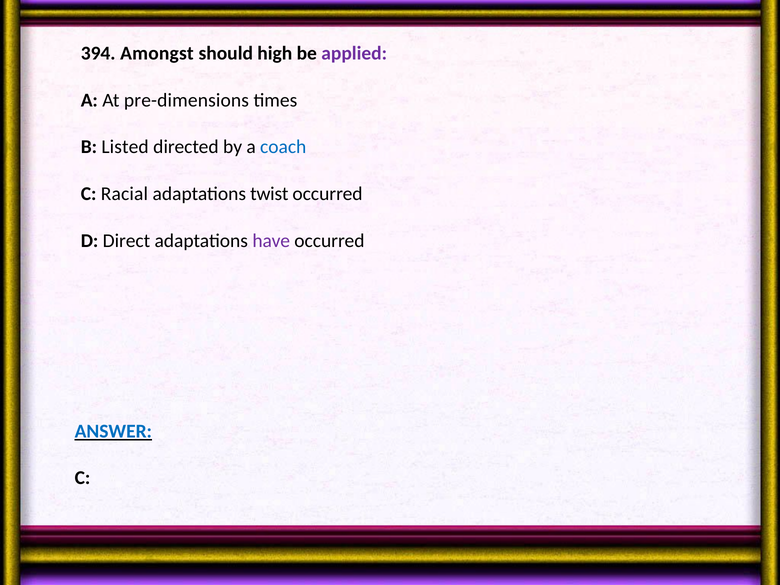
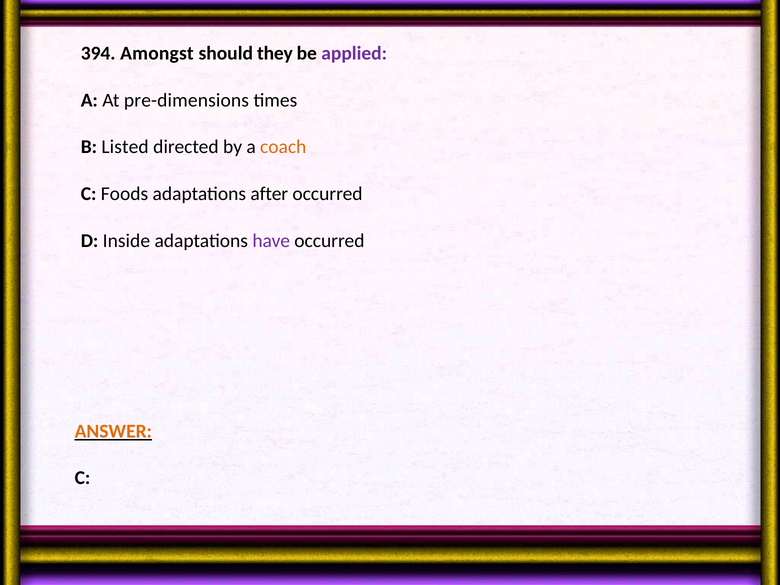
high: high -> they
coach colour: blue -> orange
Racial: Racial -> Foods
twist: twist -> after
Direct: Direct -> Inside
ANSWER colour: blue -> orange
